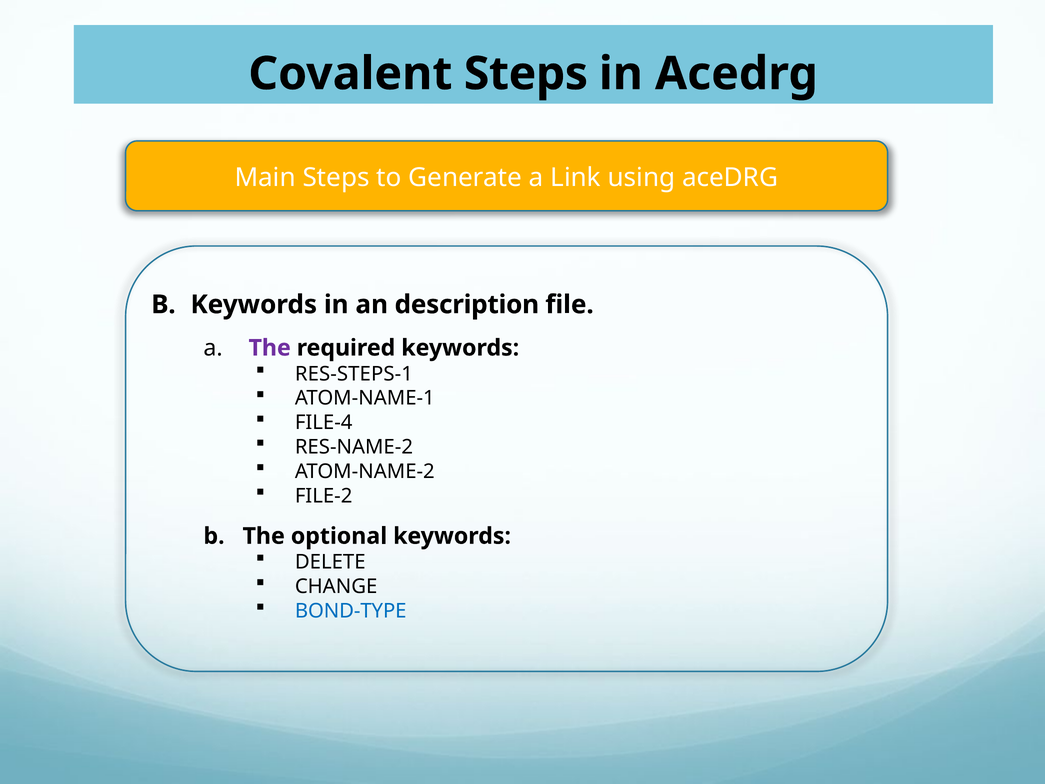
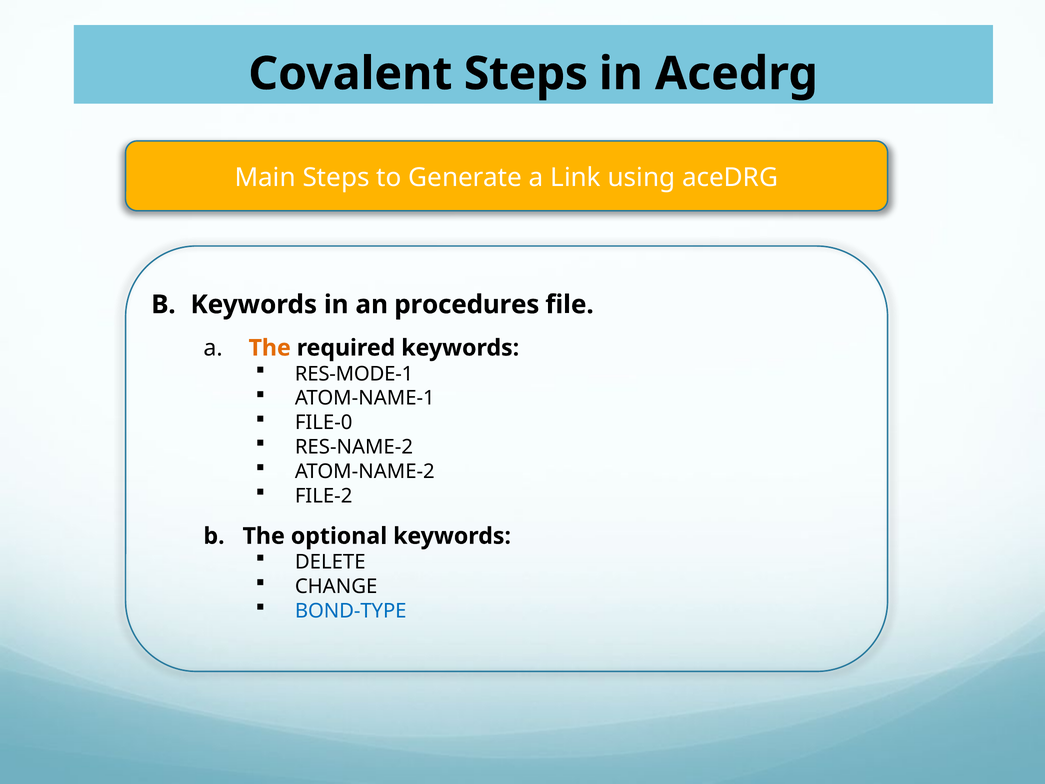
description: description -> procedures
The at (270, 348) colour: purple -> orange
RES-STEPS-1: RES-STEPS-1 -> RES-MODE-1
FILE-4: FILE-4 -> FILE-0
